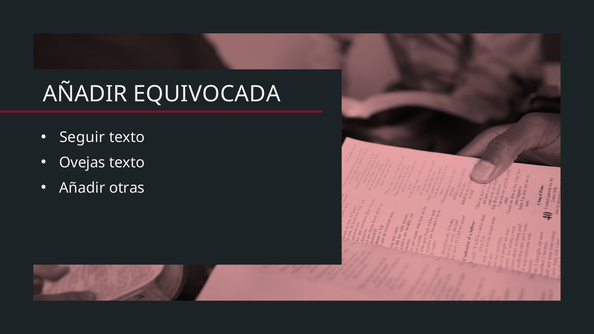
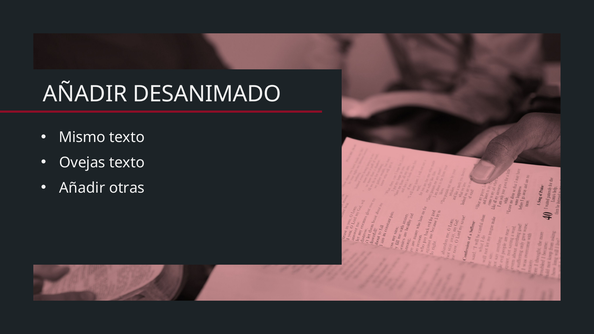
EQUIVOCADA: EQUIVOCADA -> DESANIMADO
Seguir: Seguir -> Mismo
